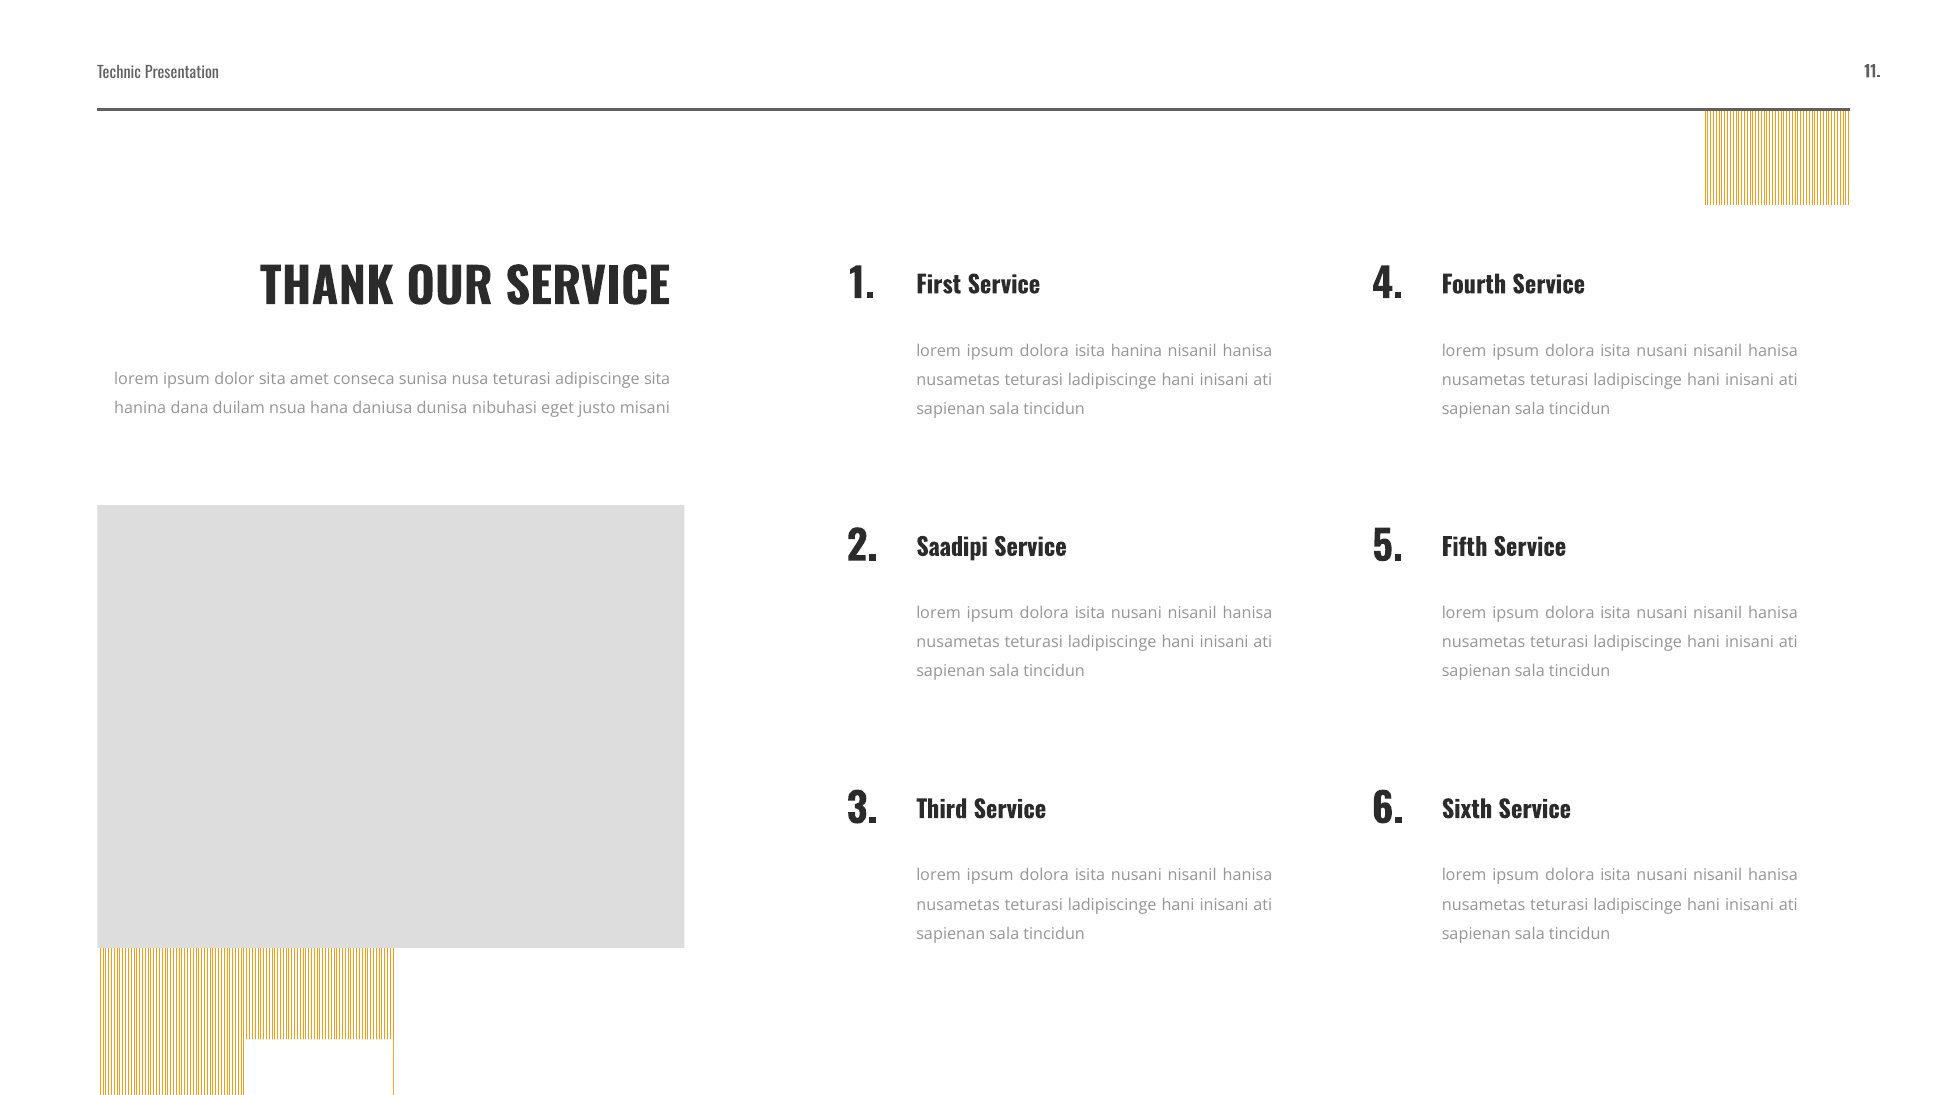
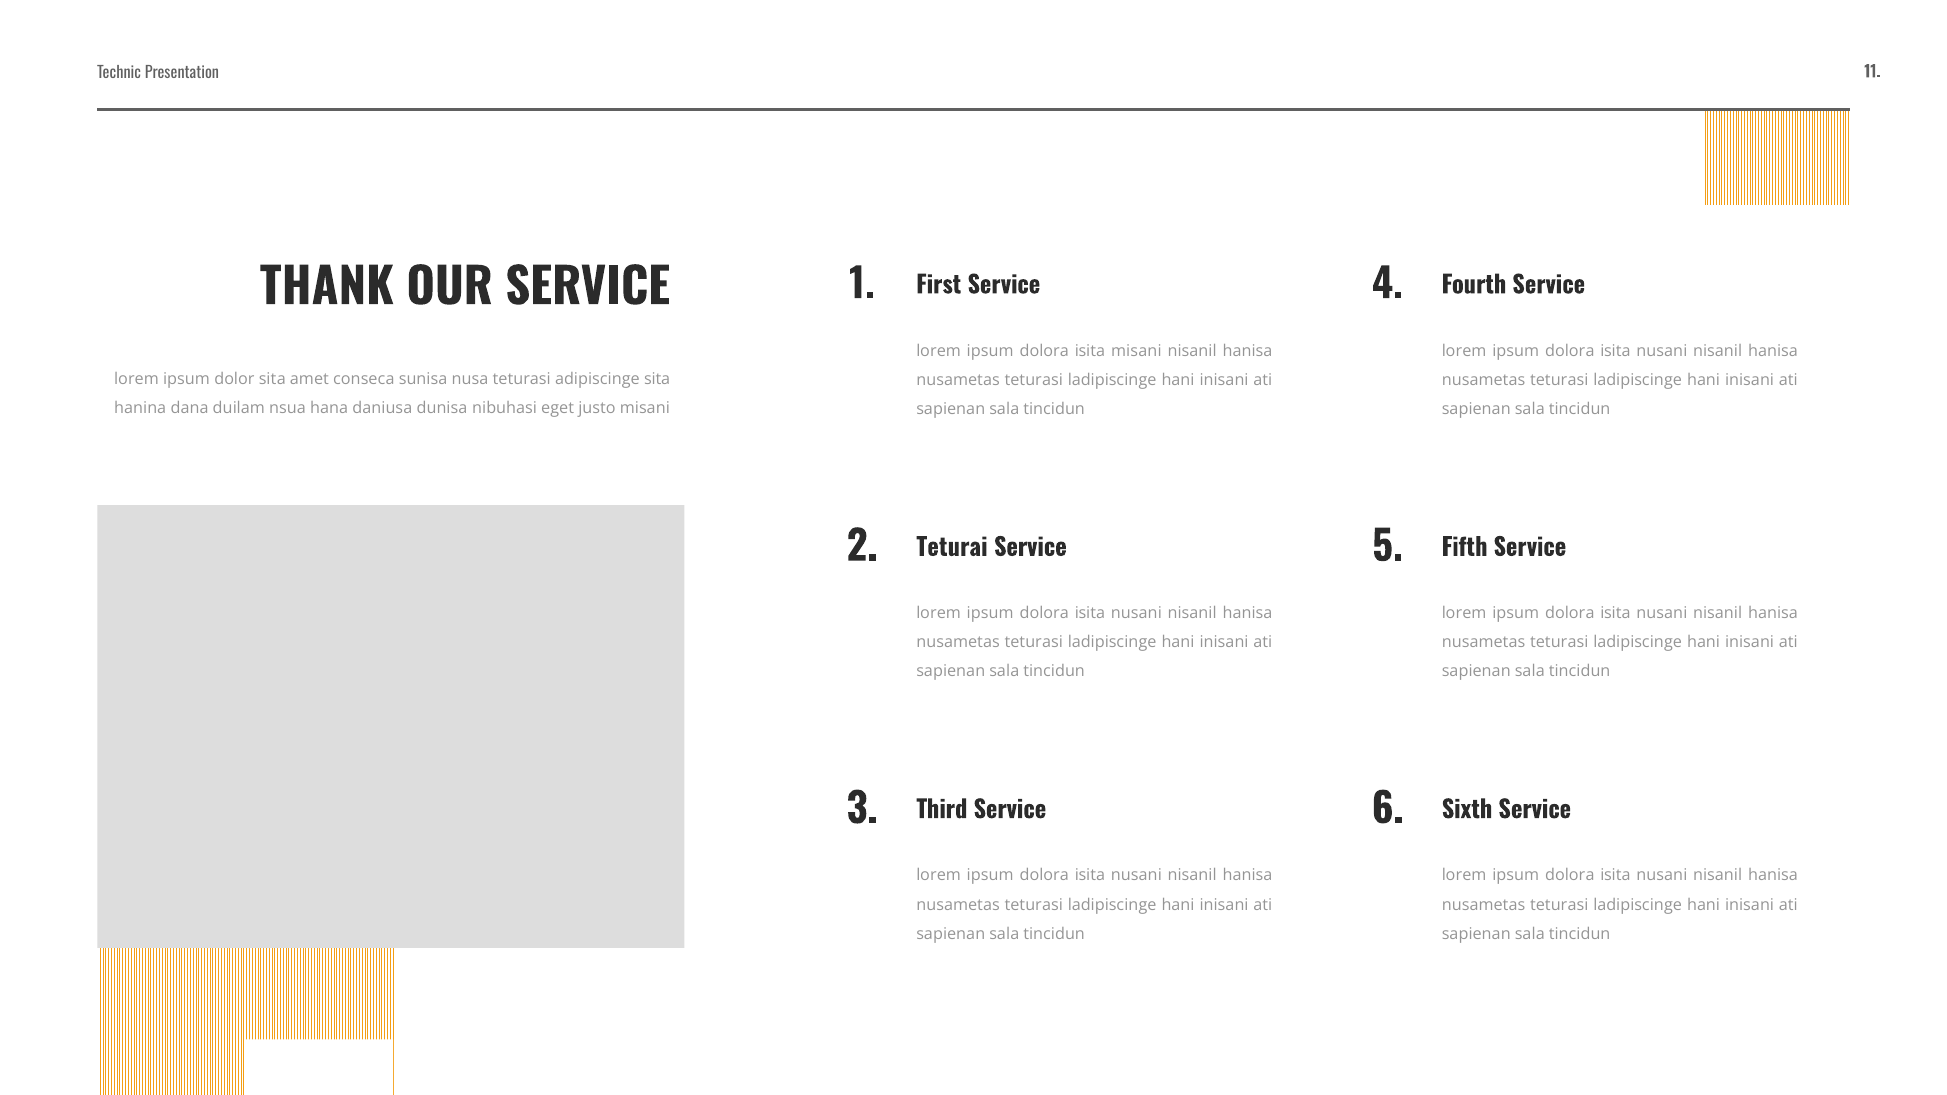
isita hanina: hanina -> misani
Saadipi: Saadipi -> Teturai
